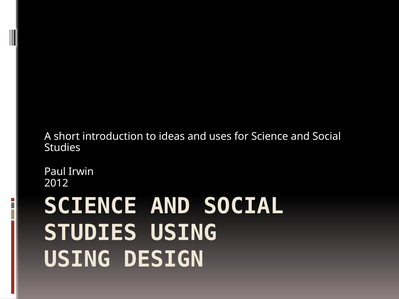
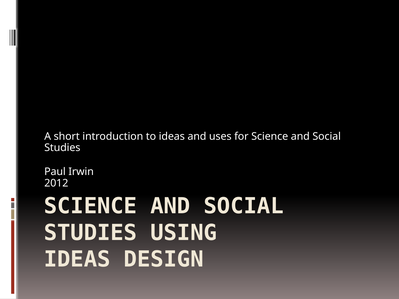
USING at (77, 259): USING -> IDEAS
